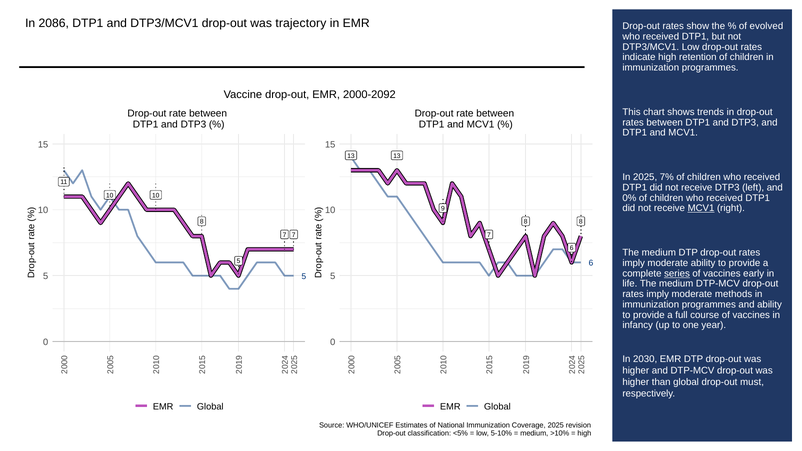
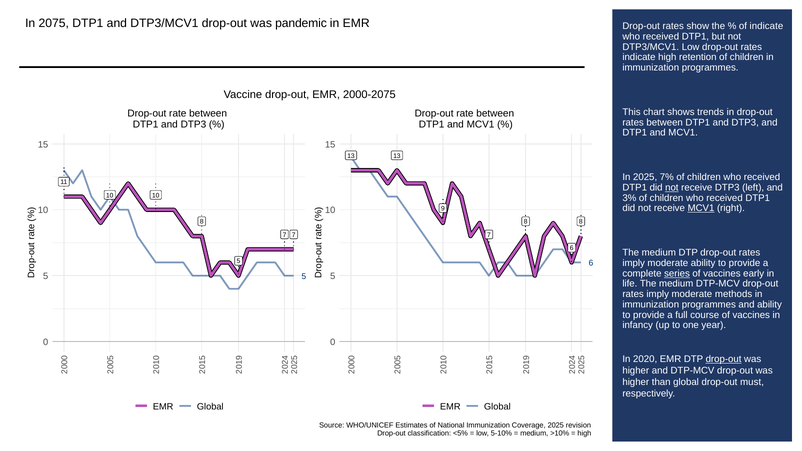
2086: 2086 -> 2075
trajectory: trajectory -> pandemic
of evolved: evolved -> indicate
2000-2092: 2000-2092 -> 2000-2075
not at (672, 188) underline: none -> present
0%: 0% -> 3%
2030: 2030 -> 2020
drop-out at (724, 359) underline: none -> present
